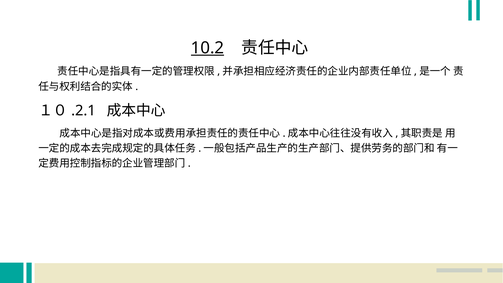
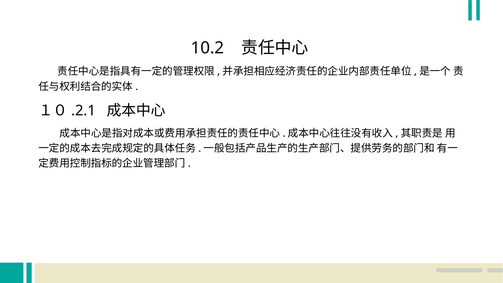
10.2 underline: present -> none
